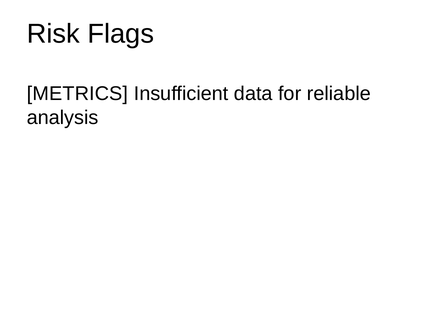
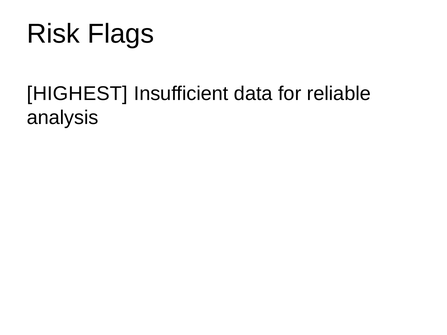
METRICS: METRICS -> HIGHEST
